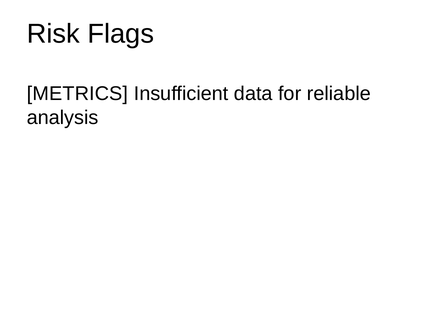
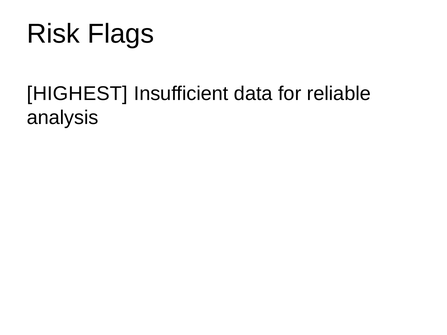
METRICS: METRICS -> HIGHEST
